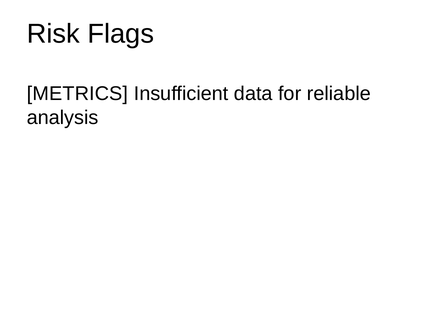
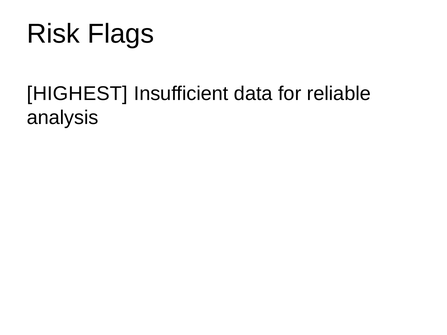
METRICS: METRICS -> HIGHEST
